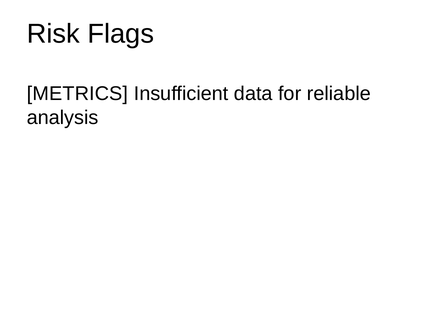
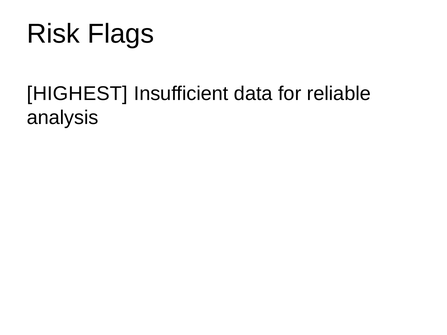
METRICS: METRICS -> HIGHEST
